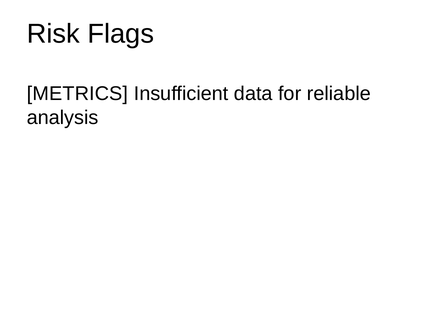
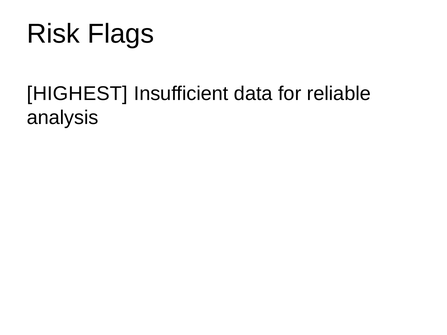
METRICS: METRICS -> HIGHEST
